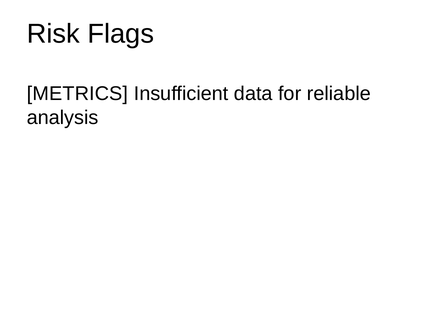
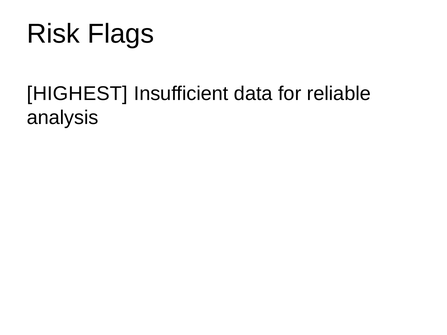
METRICS: METRICS -> HIGHEST
